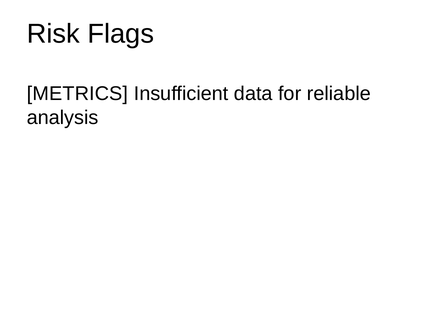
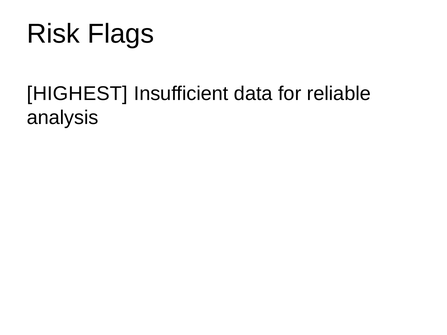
METRICS: METRICS -> HIGHEST
